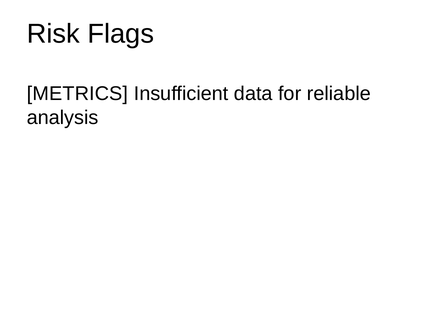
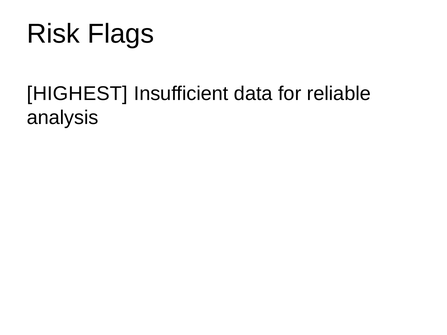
METRICS: METRICS -> HIGHEST
